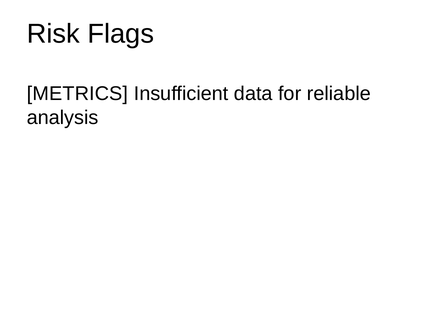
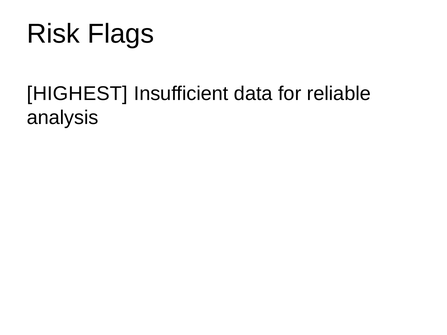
METRICS: METRICS -> HIGHEST
